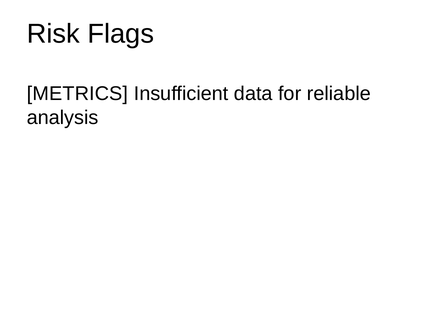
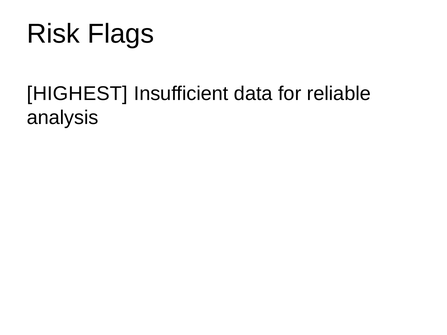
METRICS: METRICS -> HIGHEST
